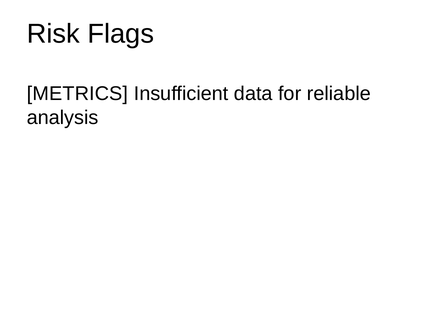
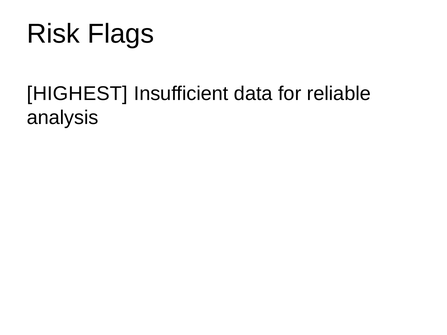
METRICS: METRICS -> HIGHEST
